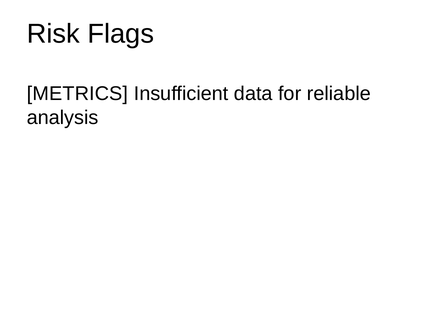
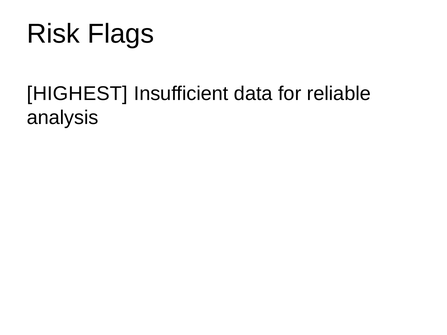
METRICS: METRICS -> HIGHEST
